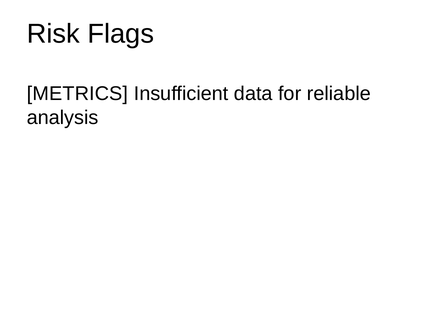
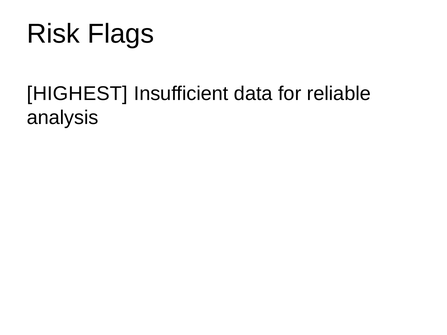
METRICS: METRICS -> HIGHEST
